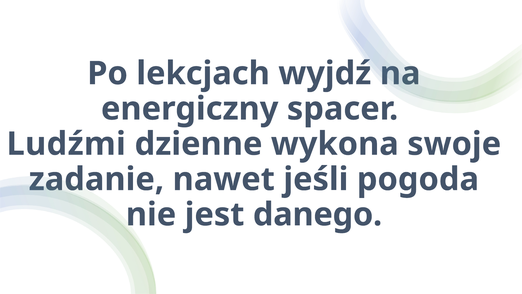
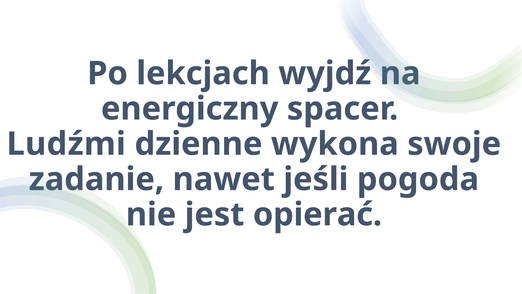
danego: danego -> opierać
